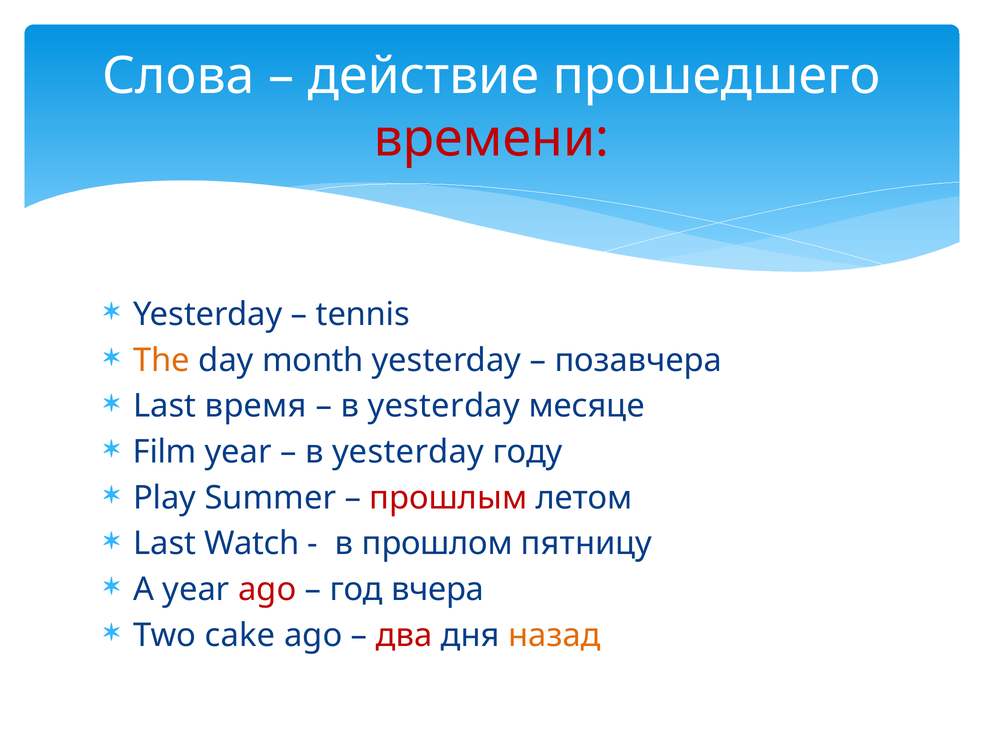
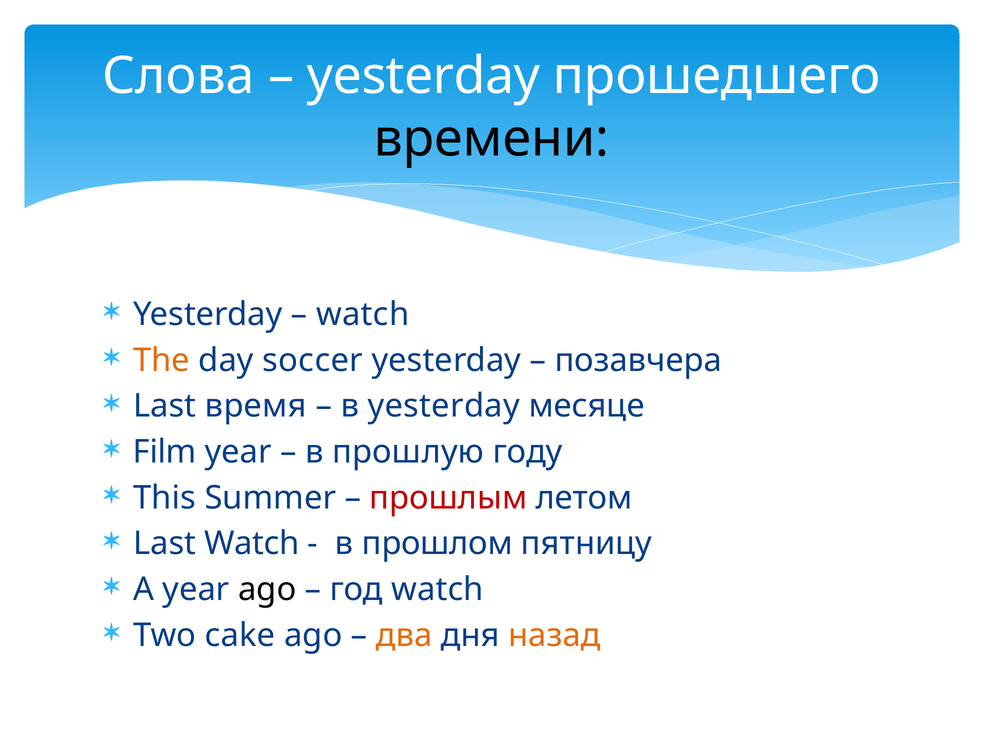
действие at (423, 76): действие -> yesterday
времени colour: red -> black
tennis at (363, 315): tennis -> watch
month: month -> soccer
yesterday at (408, 452): yesterday -> прошлую
Play: Play -> This
ago at (267, 590) colour: red -> black
год вчера: вчера -> watch
два colour: red -> orange
